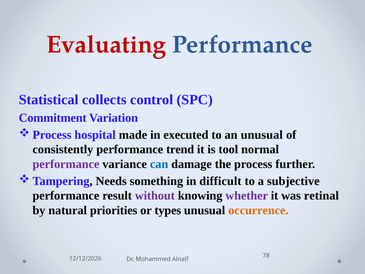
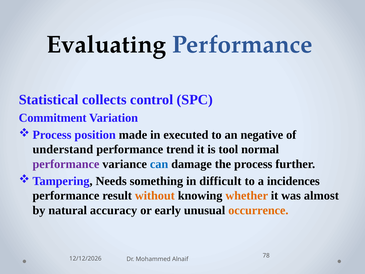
Evaluating colour: red -> black
hospital: hospital -> position
an unusual: unusual -> negative
consistently: consistently -> understand
subjective: subjective -> incidences
without colour: purple -> orange
whether colour: purple -> orange
retinal: retinal -> almost
priorities: priorities -> accuracy
types: types -> early
